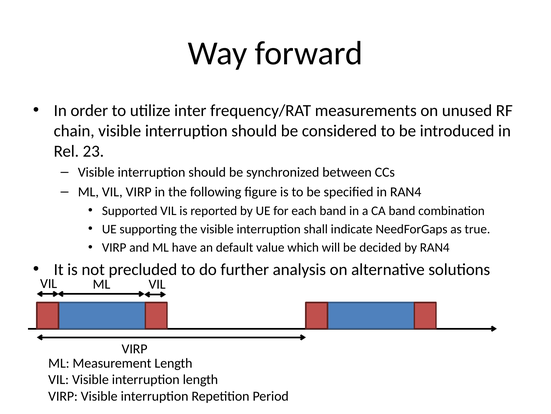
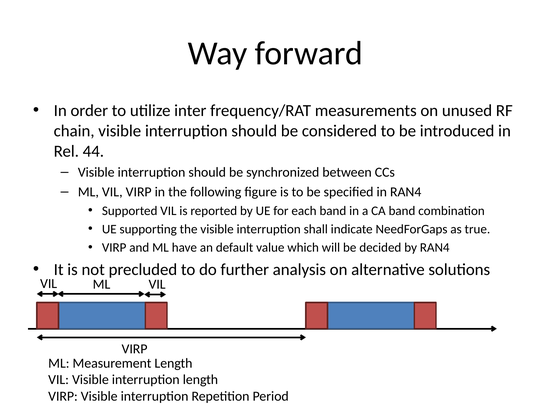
23: 23 -> 44
